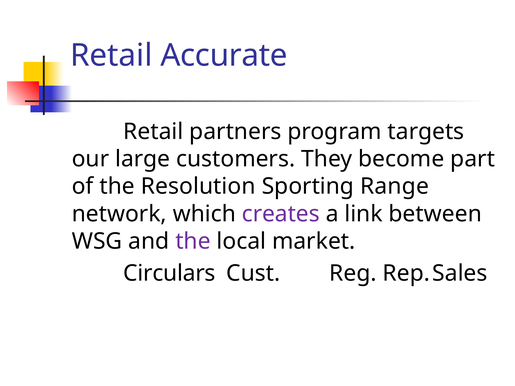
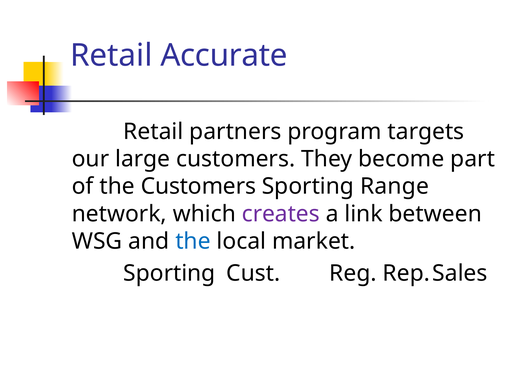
the Resolution: Resolution -> Customers
the at (193, 241) colour: purple -> blue
Circulars at (169, 274): Circulars -> Sporting
